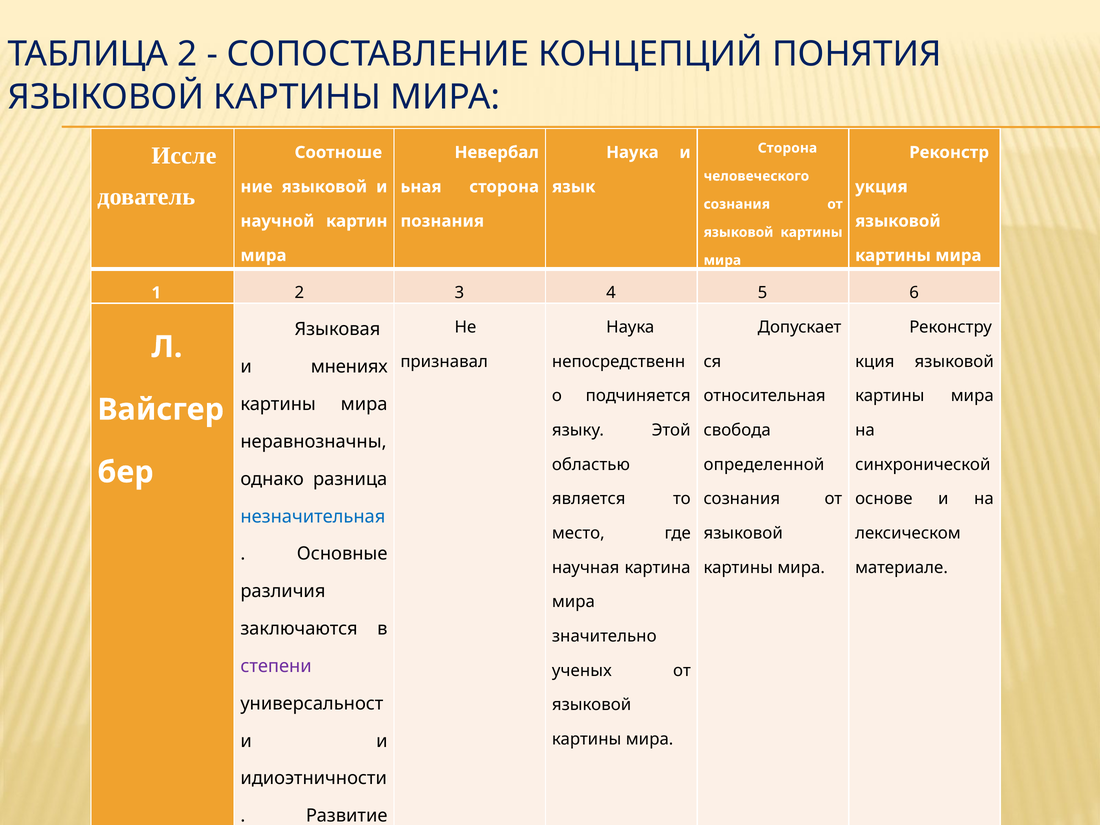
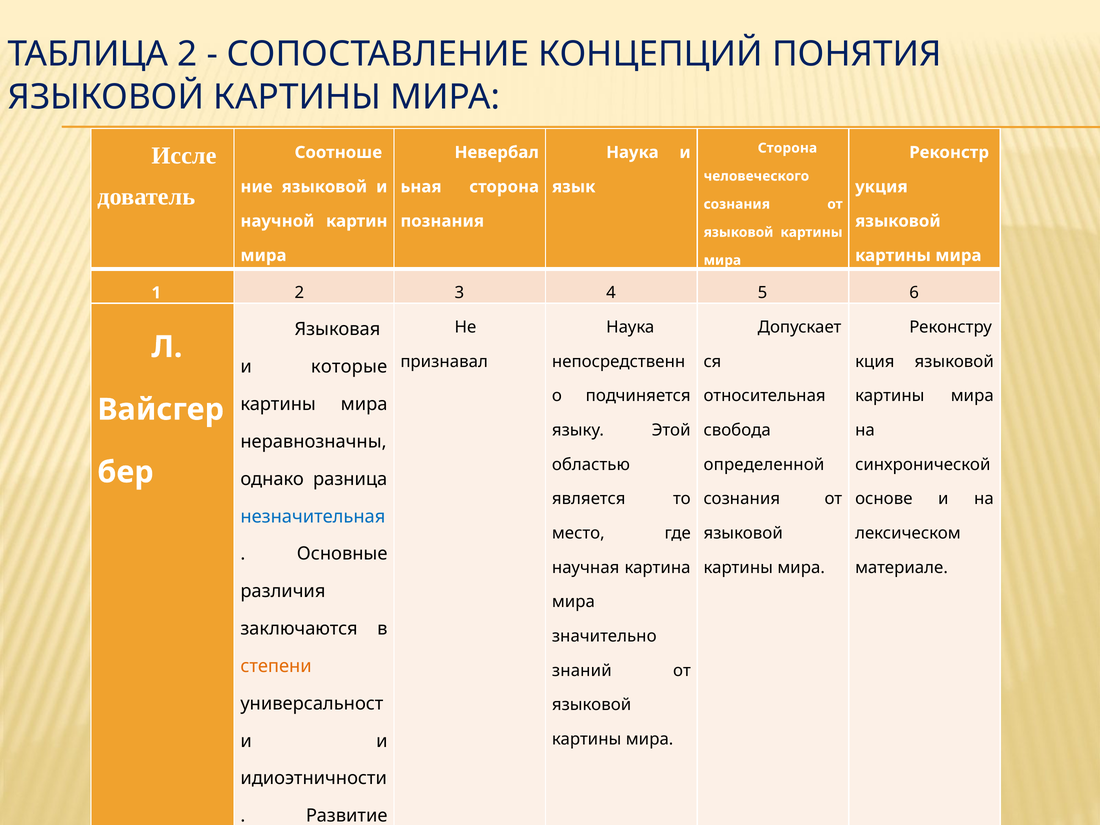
мнениях: мнениях -> которые
степени colour: purple -> orange
ученых: ученых -> знаний
